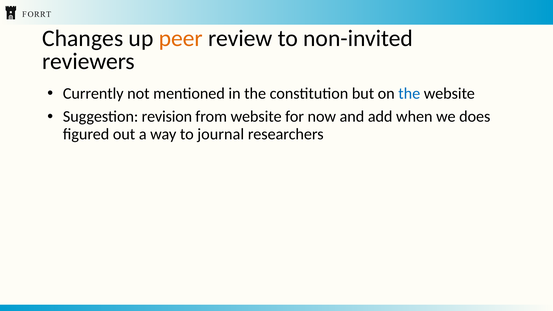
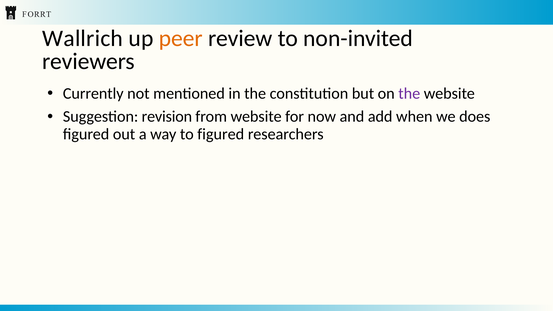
Changes: Changes -> Wallrich
the at (409, 93) colour: blue -> purple
to journal: journal -> figured
